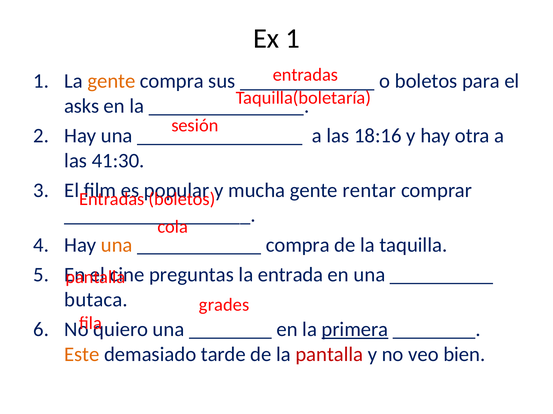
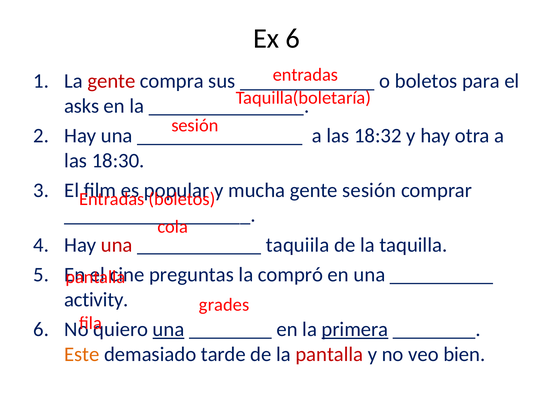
Ex 1: 1 -> 6
gente at (111, 81) colour: orange -> red
18:16: 18:16 -> 18:32
41:30: 41:30 -> 18:30
gente rentar: rentar -> sesión
una at (117, 245) colour: orange -> red
compra at (298, 245): compra -> taquiila
entrada: entrada -> compró
butaca: butaca -> activity
una at (169, 330) underline: none -> present
